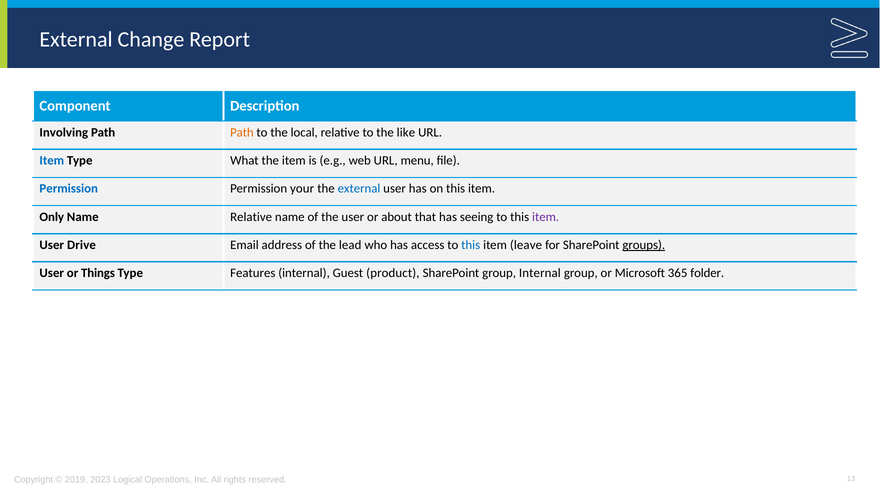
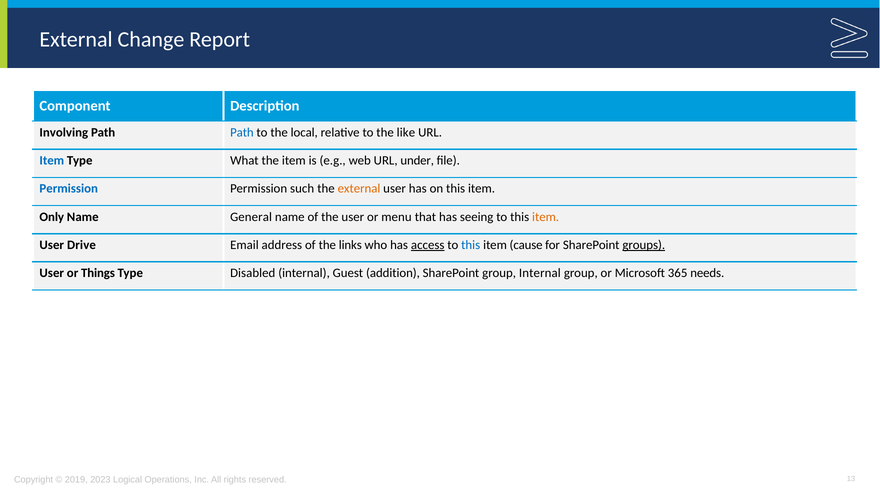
Path at (242, 132) colour: orange -> blue
menu: menu -> under
your: your -> such
external at (359, 189) colour: blue -> orange
Name Relative: Relative -> General
about: about -> menu
item at (546, 217) colour: purple -> orange
lead: lead -> links
access underline: none -> present
leave: leave -> cause
Features: Features -> Disabled
product: product -> addition
folder: folder -> needs
